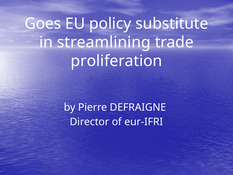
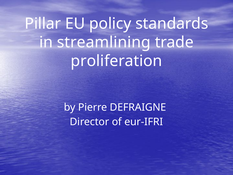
Goes: Goes -> Pillar
substitute: substitute -> standards
